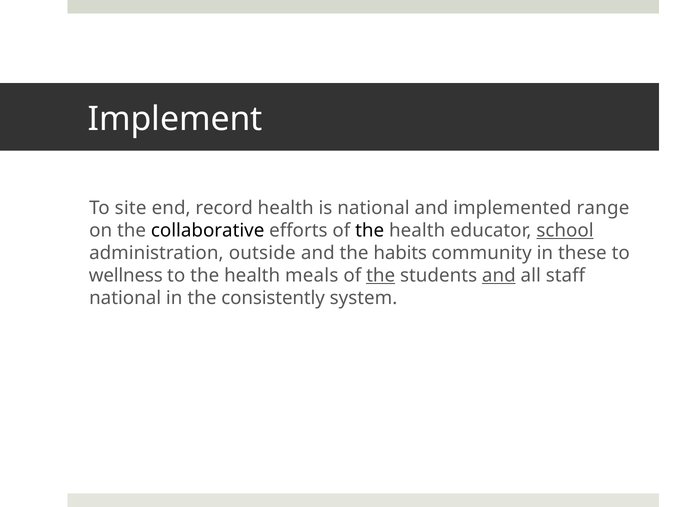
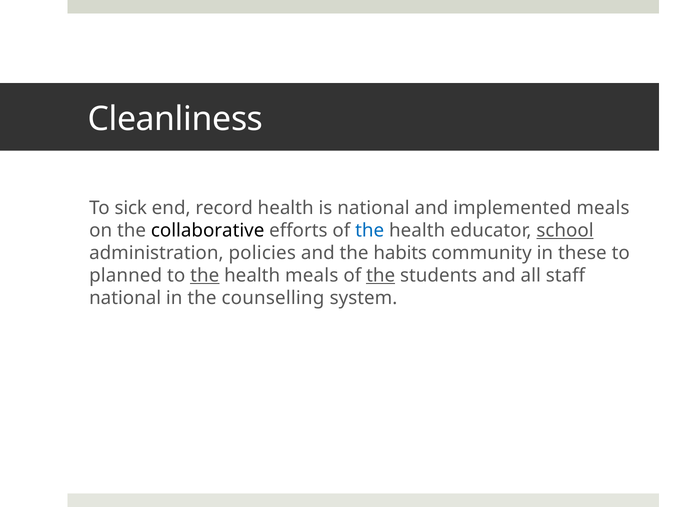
Implement: Implement -> Cleanliness
site: site -> sick
implemented range: range -> meals
the at (370, 230) colour: black -> blue
outside: outside -> policies
wellness: wellness -> planned
the at (205, 275) underline: none -> present
and at (499, 275) underline: present -> none
consistently: consistently -> counselling
